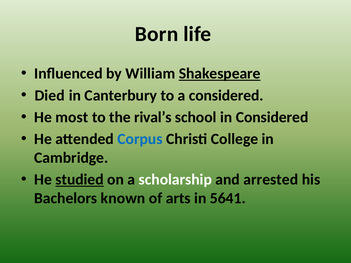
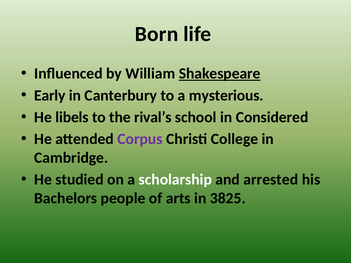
Died: Died -> Early
a considered: considered -> mysterious
most: most -> libels
Corpus colour: blue -> purple
studied underline: present -> none
known: known -> people
5641: 5641 -> 3825
